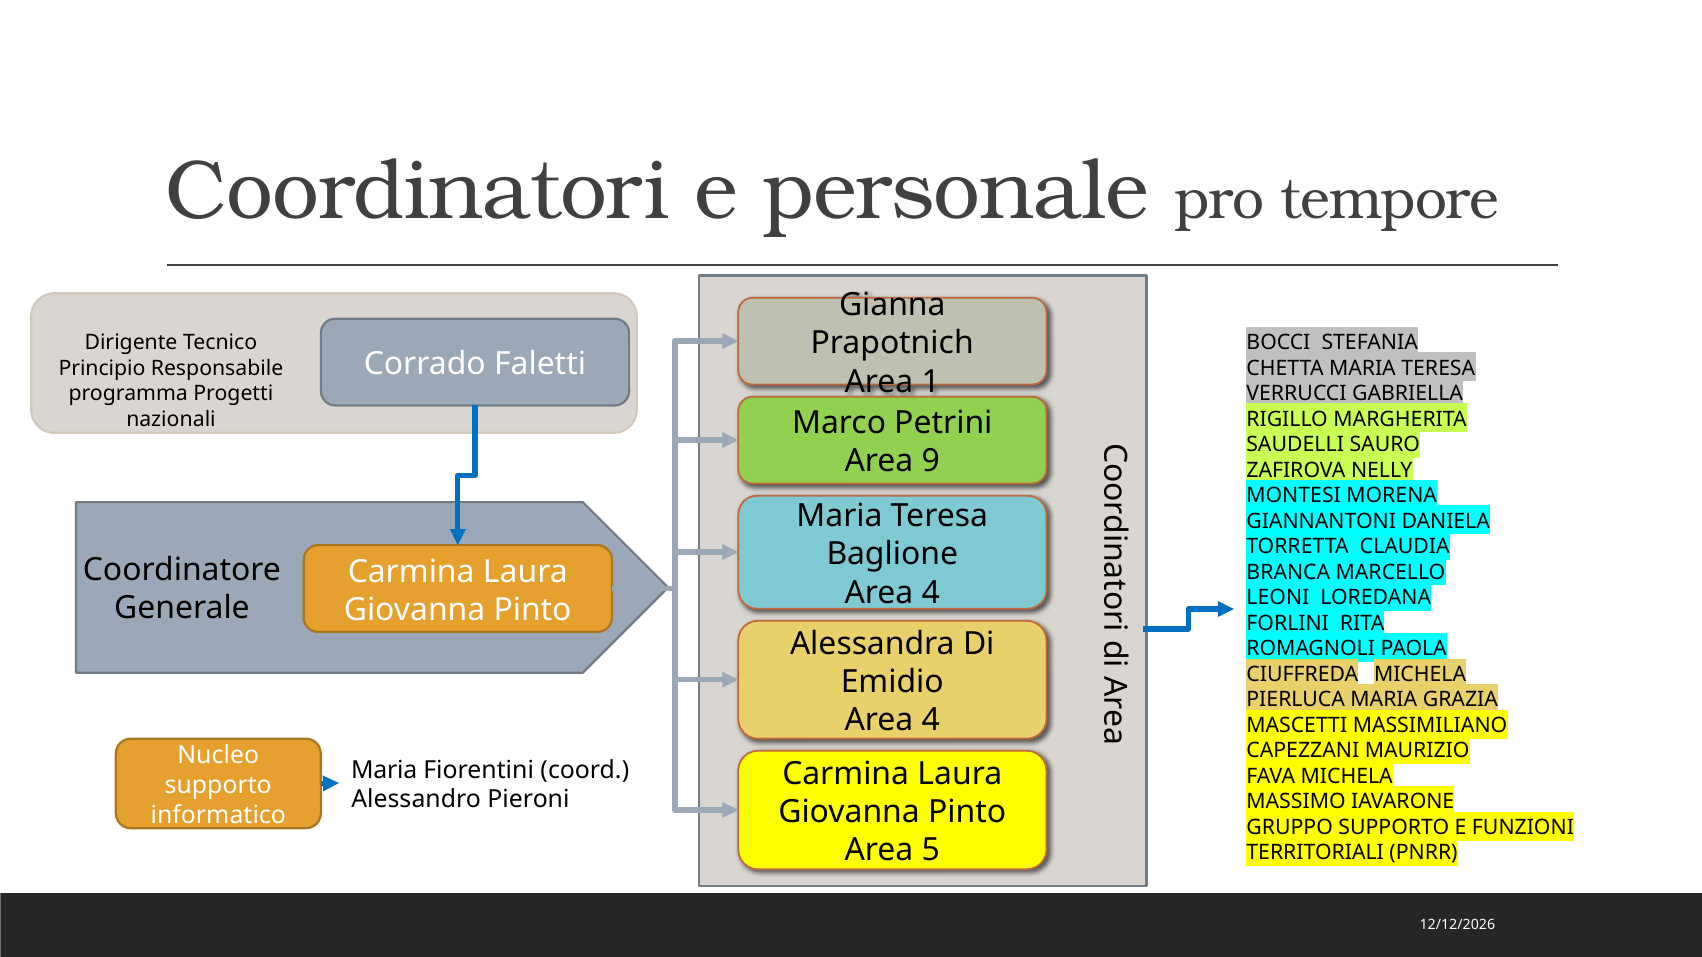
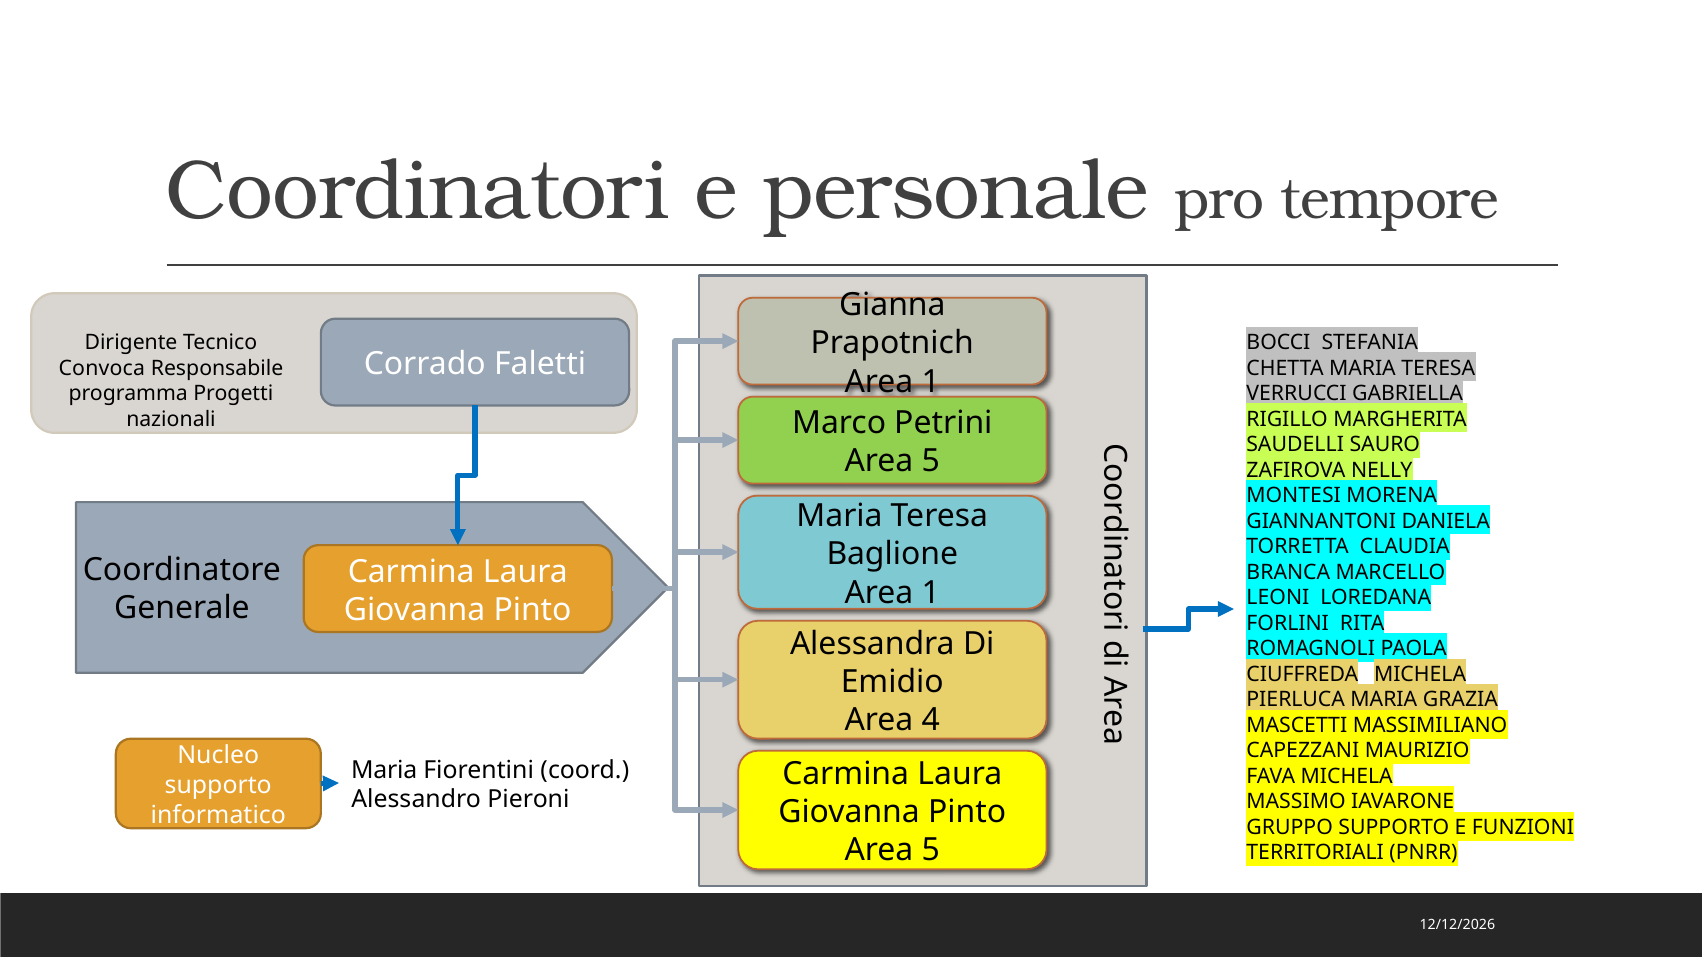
Principio: Principio -> Convoca
9 at (931, 462): 9 -> 5
4 at (931, 593): 4 -> 1
